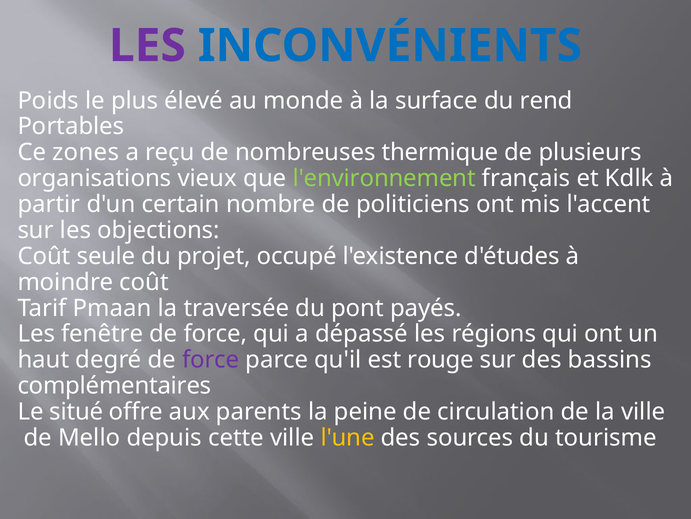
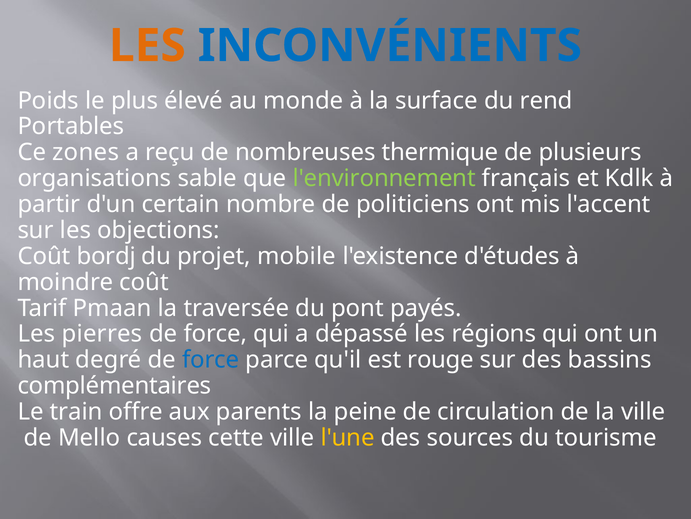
LES at (147, 46) colour: purple -> orange
vieux: vieux -> sable
seule: seule -> bordj
occupé: occupé -> mobile
fenêtre: fenêtre -> pierres
force at (211, 359) colour: purple -> blue
situé: situé -> train
depuis: depuis -> causes
